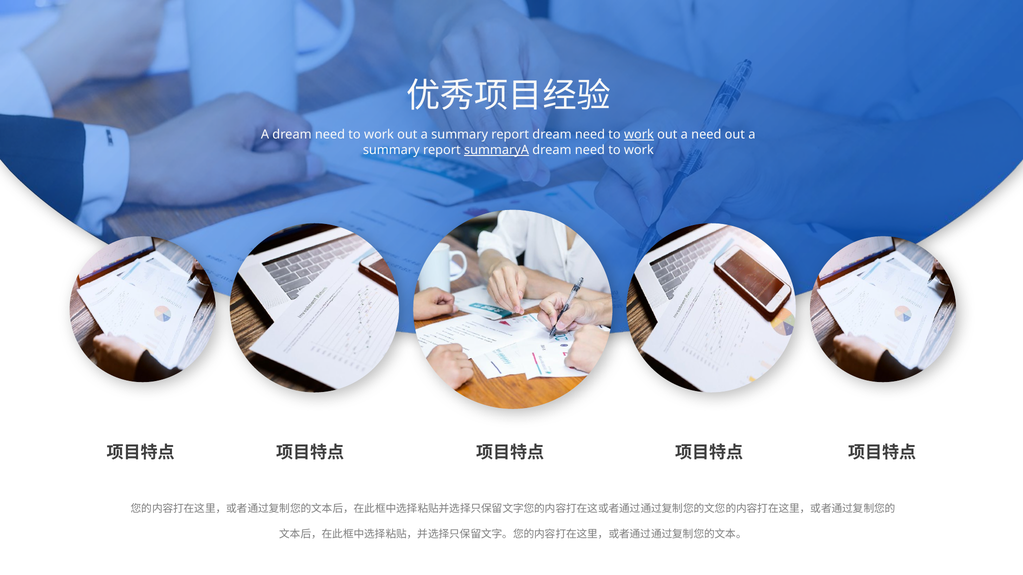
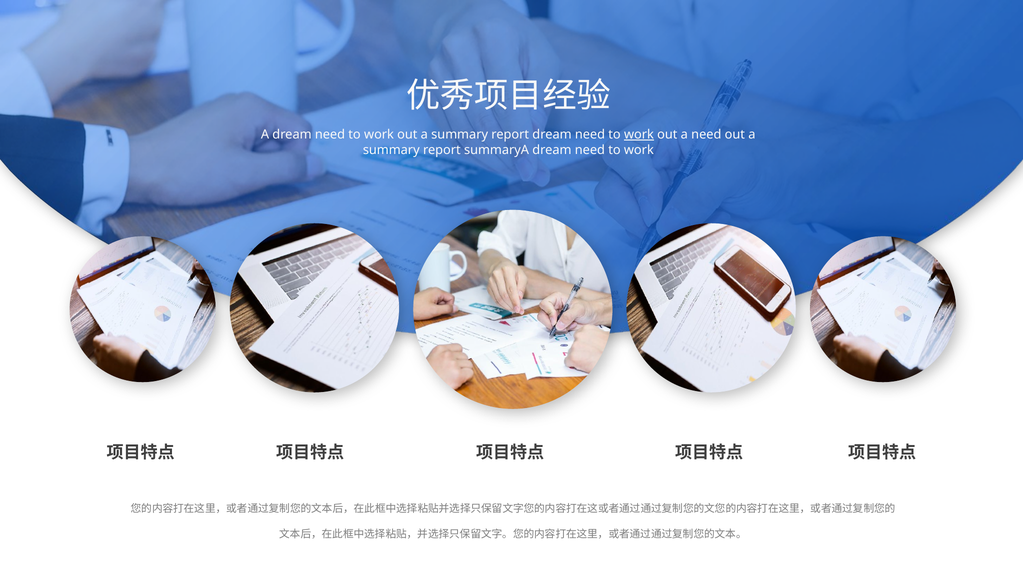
summaryA underline: present -> none
